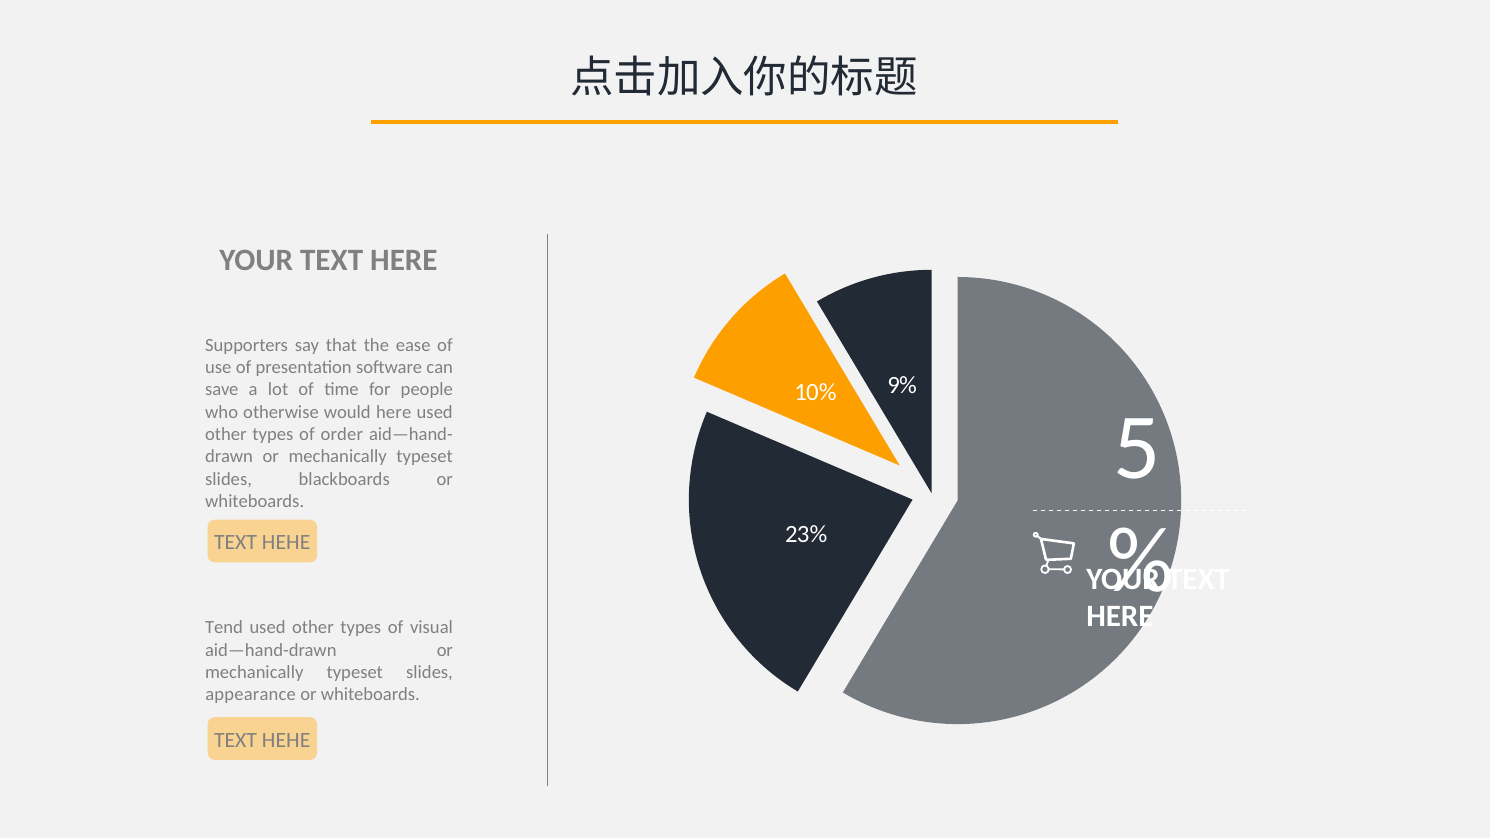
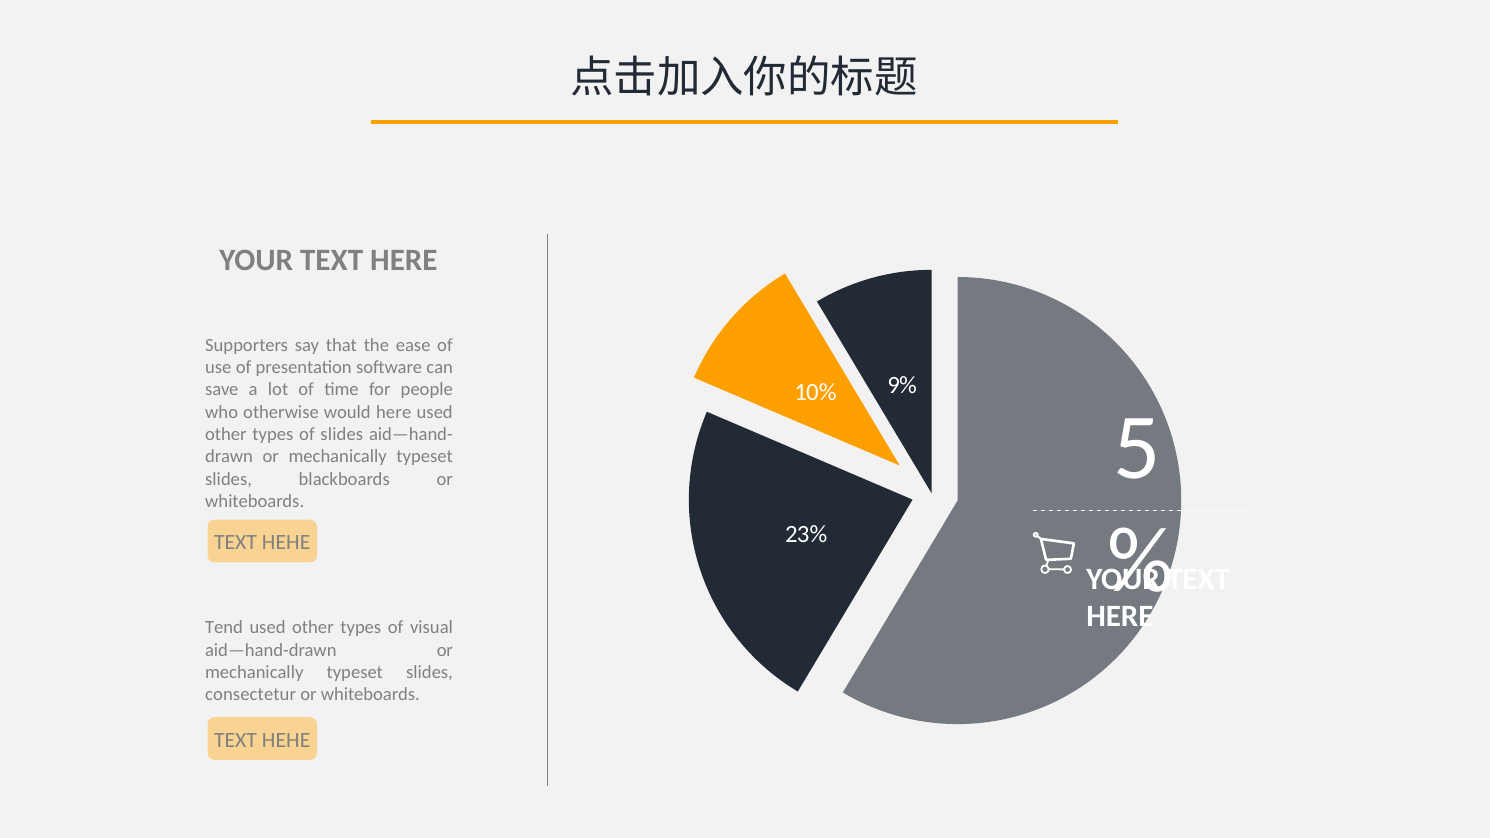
of order: order -> slides
appearance: appearance -> consectetur
